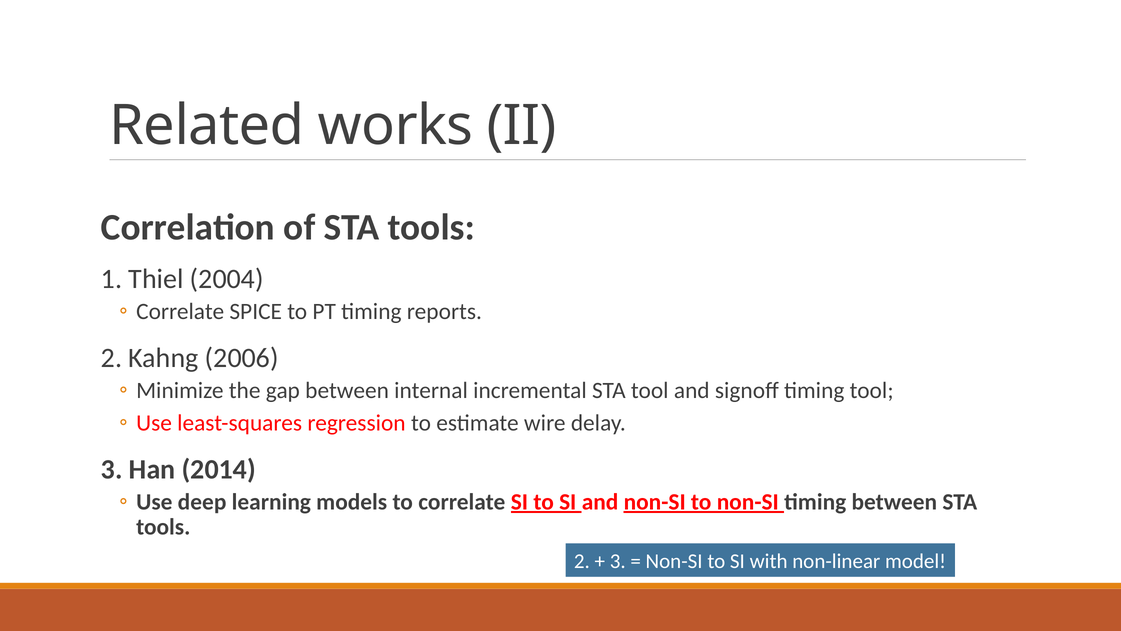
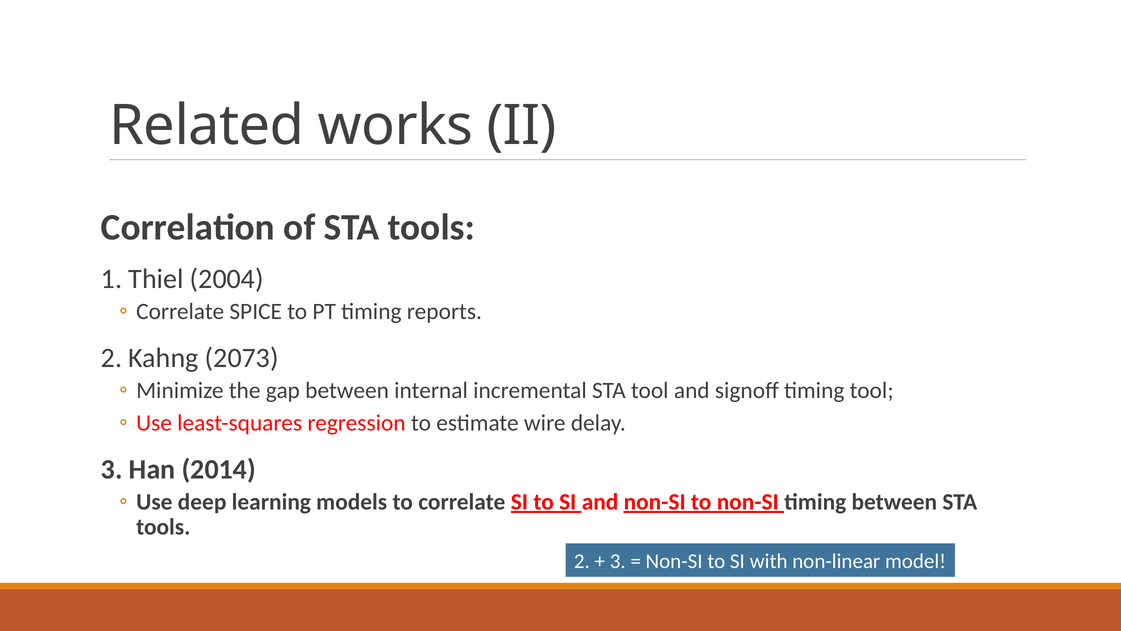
2006: 2006 -> 2073
